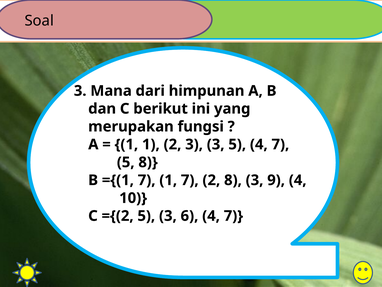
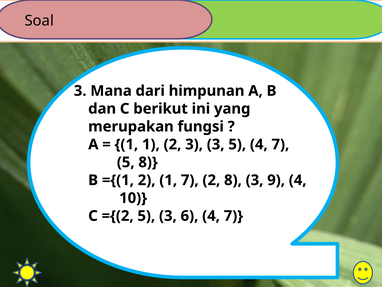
={(1 7: 7 -> 2
